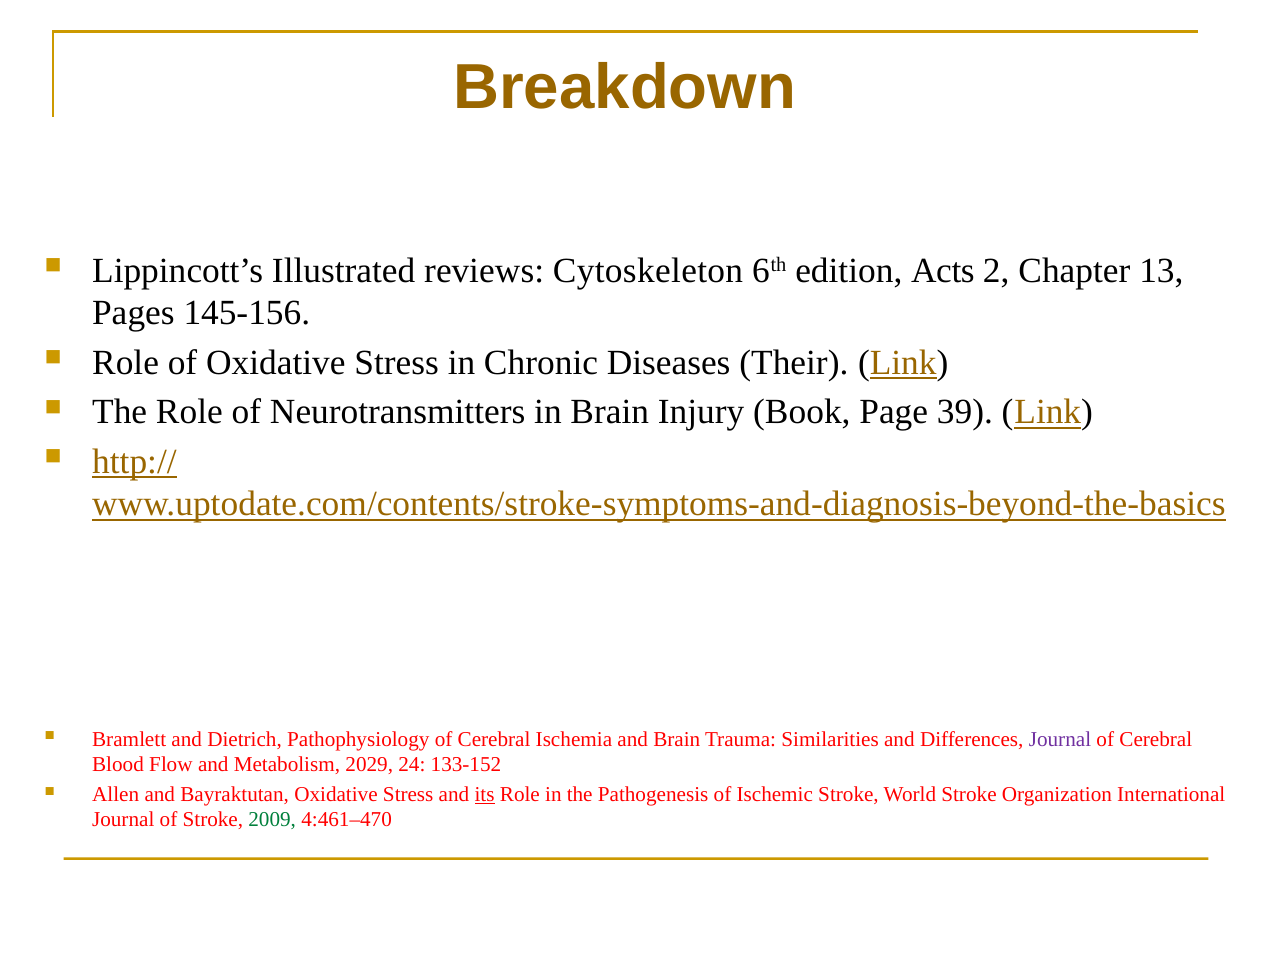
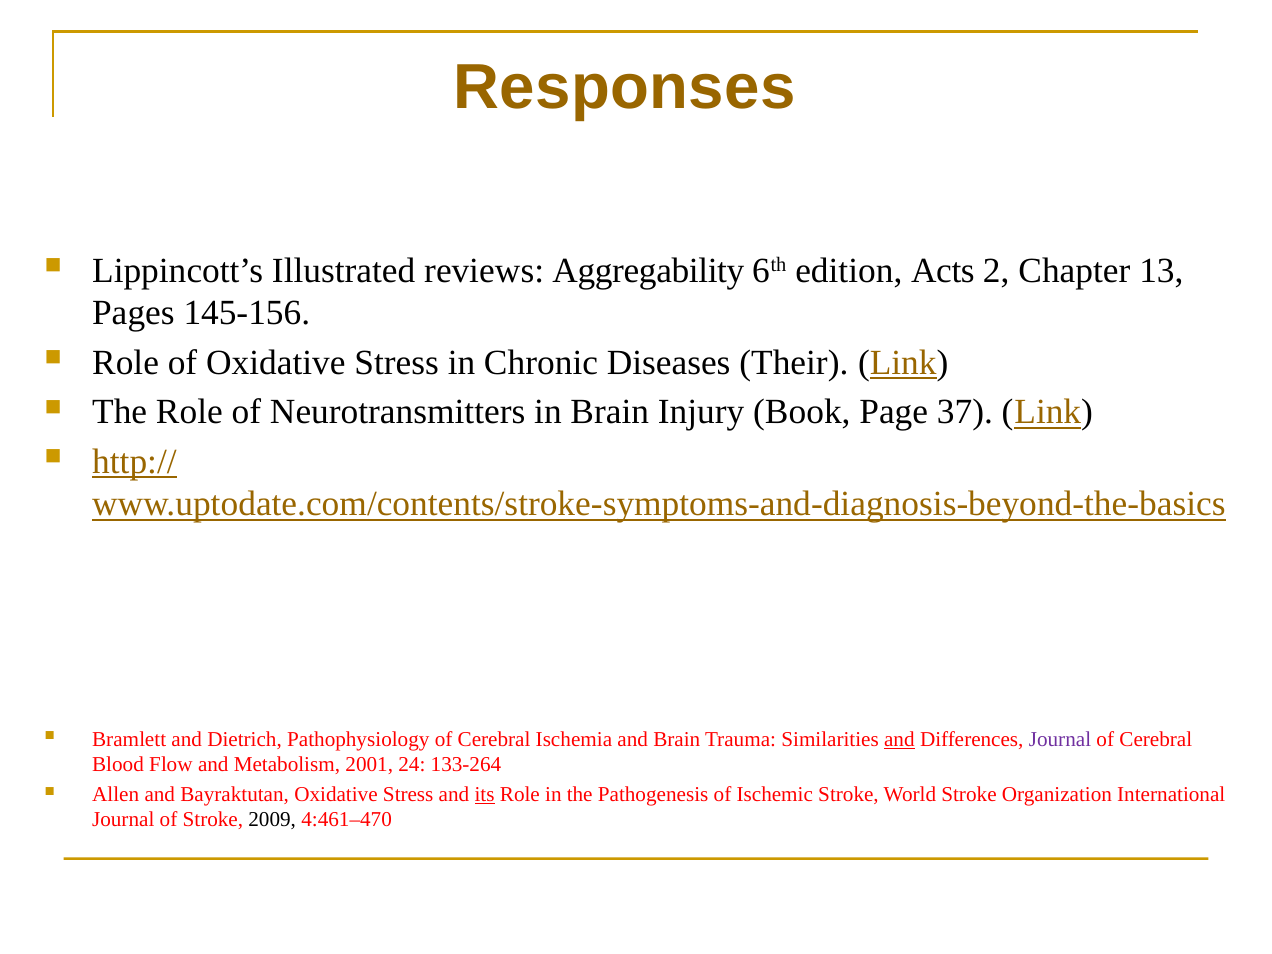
Breakdown: Breakdown -> Responses
Cytoskeleton: Cytoskeleton -> Aggregability
39: 39 -> 37
and at (899, 739) underline: none -> present
2029: 2029 -> 2001
133-152: 133-152 -> 133-264
2009 colour: green -> black
